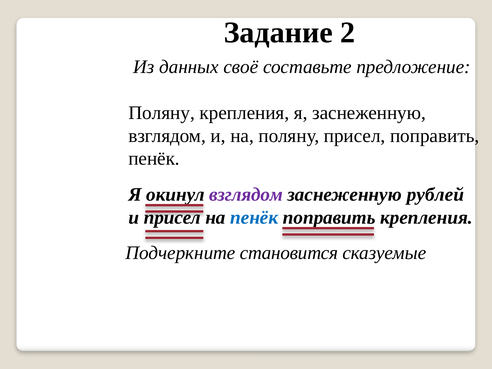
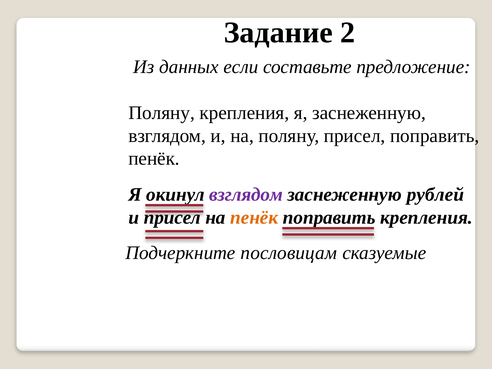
своё: своё -> если
пенёк at (254, 218) colour: blue -> orange
становится: становится -> пословицам
